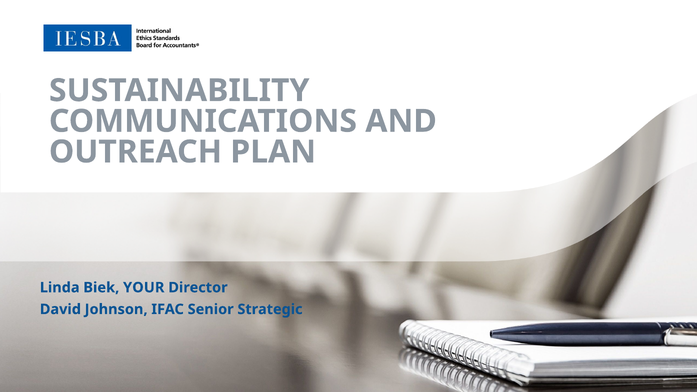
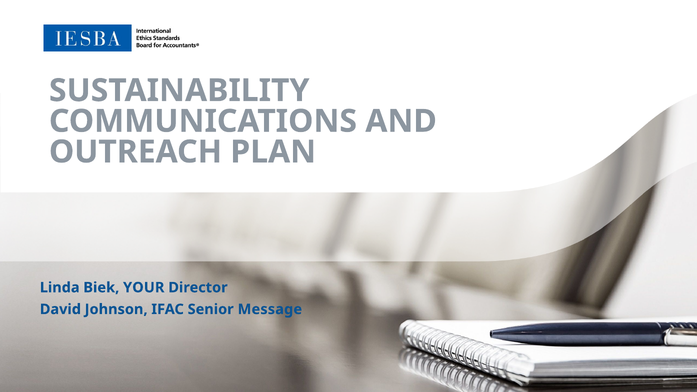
Strategic: Strategic -> Message
